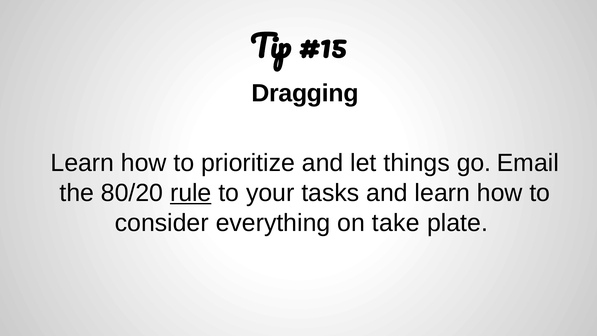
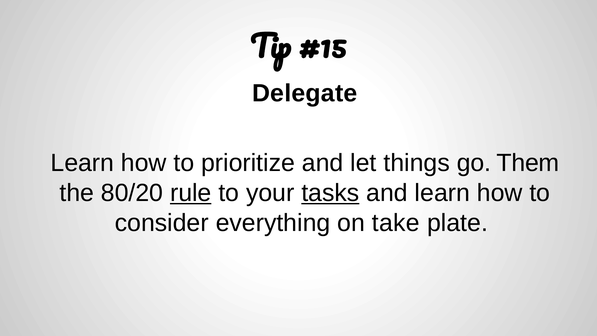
Dragging: Dragging -> Delegate
Email: Email -> Them
tasks underline: none -> present
